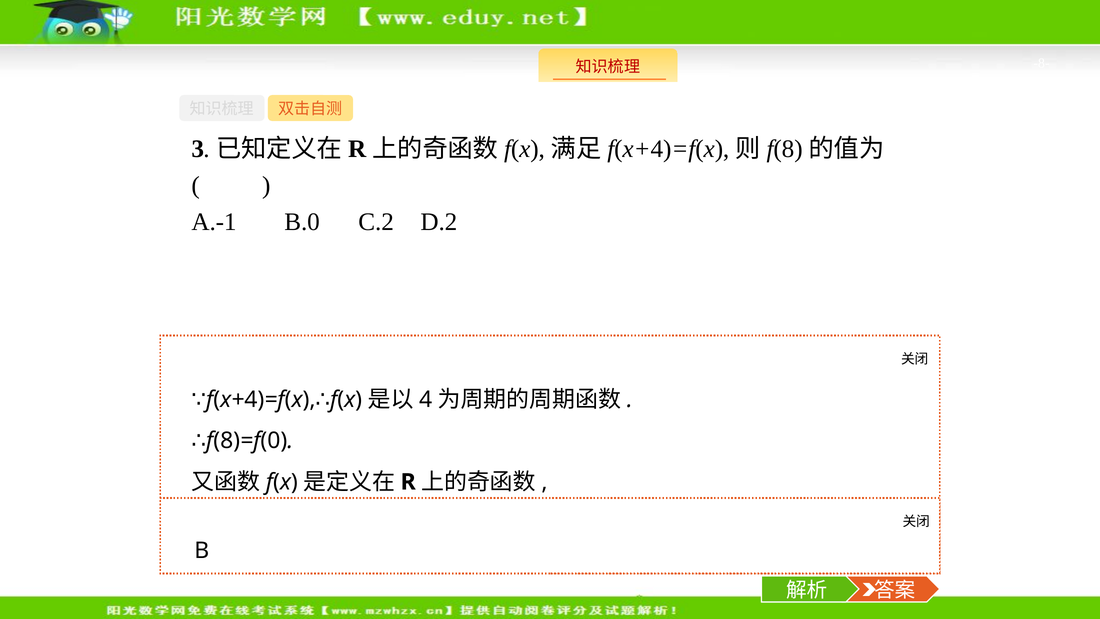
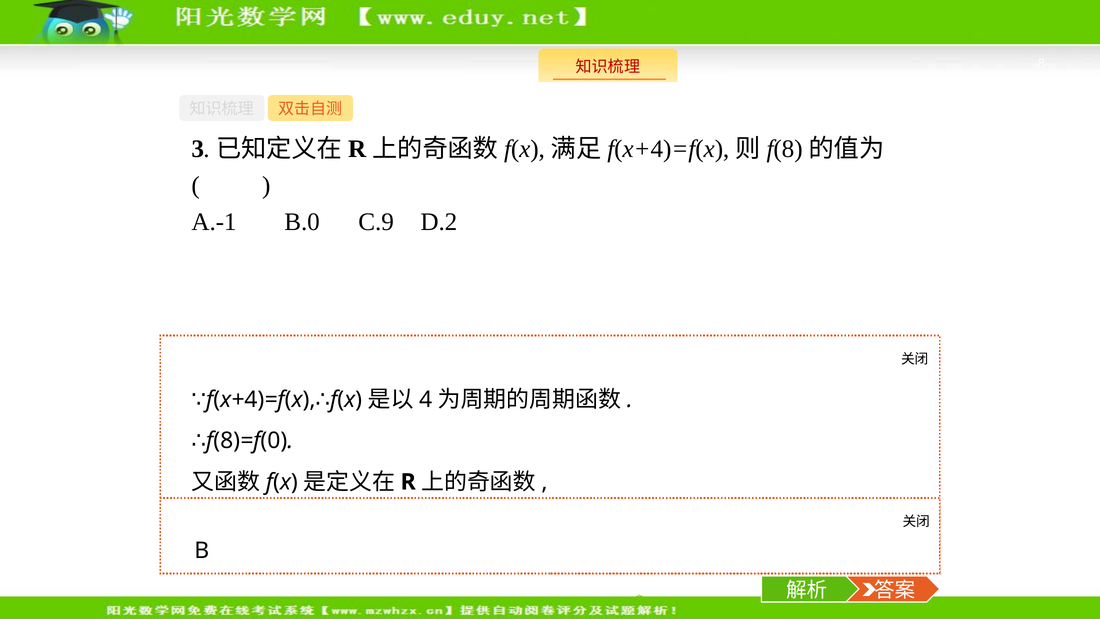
C.2: C.2 -> C.9
